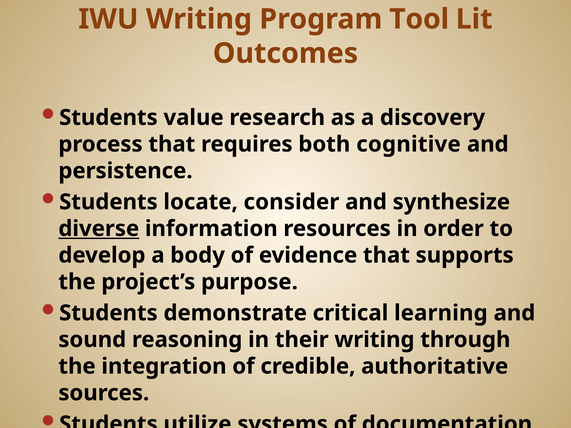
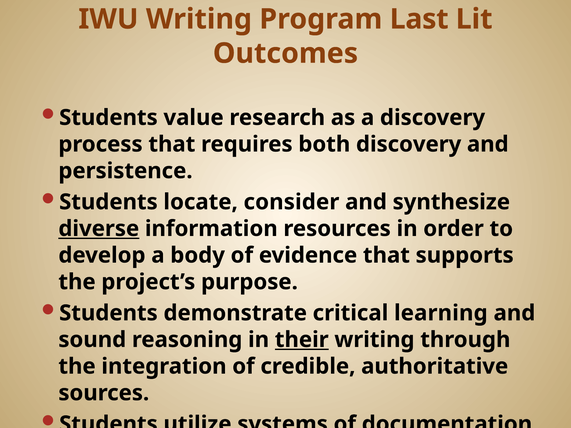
Tool: Tool -> Last
both cognitive: cognitive -> discovery
their underline: none -> present
